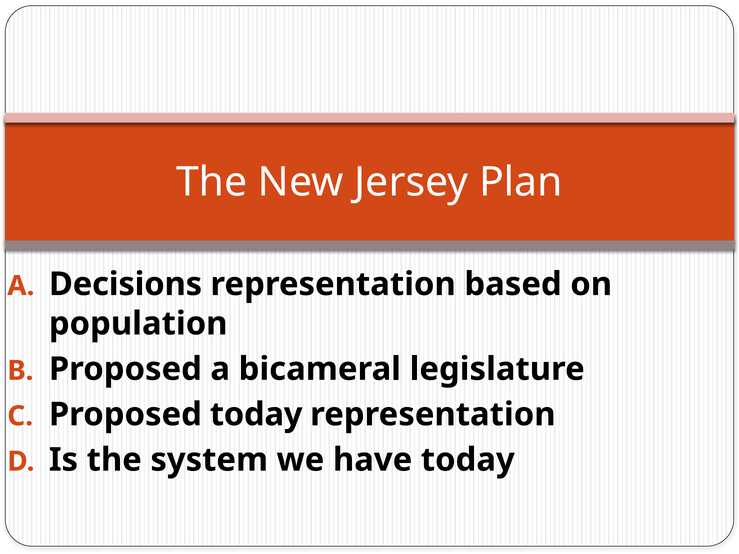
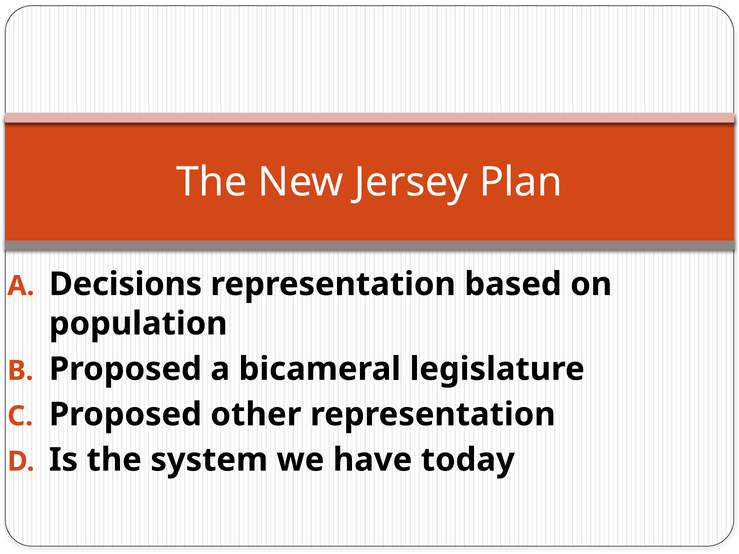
Proposed today: today -> other
